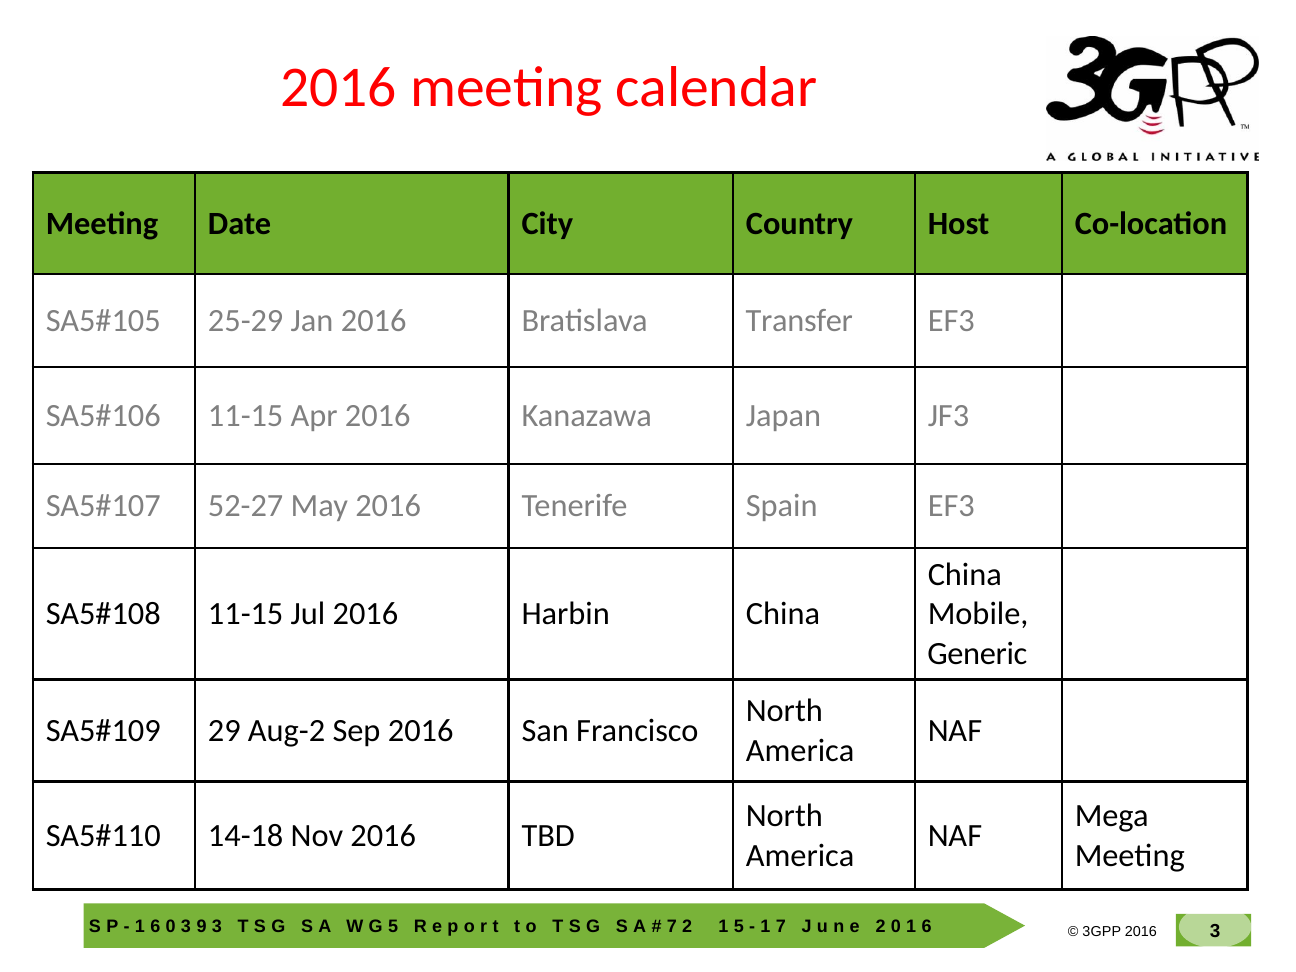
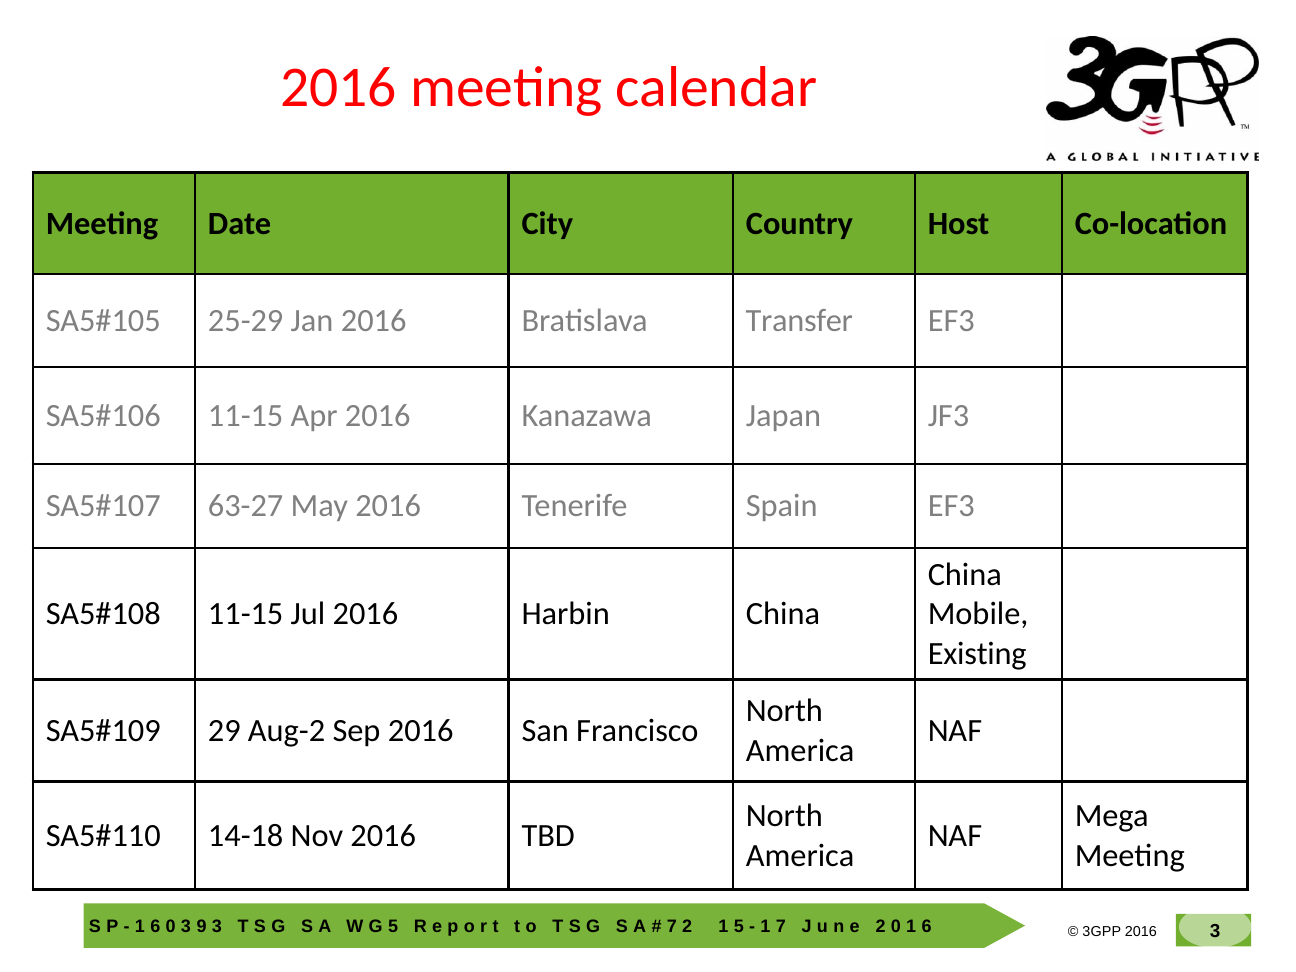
52-27: 52-27 -> 63-27
Generic: Generic -> Existing
